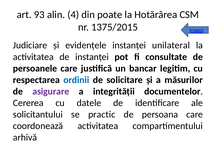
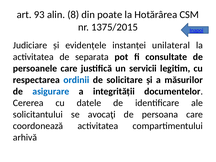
4: 4 -> 8
de instanței: instanței -> separata
bancar: bancar -> servicii
asigurare colour: purple -> blue
practic: practic -> avocaţi
